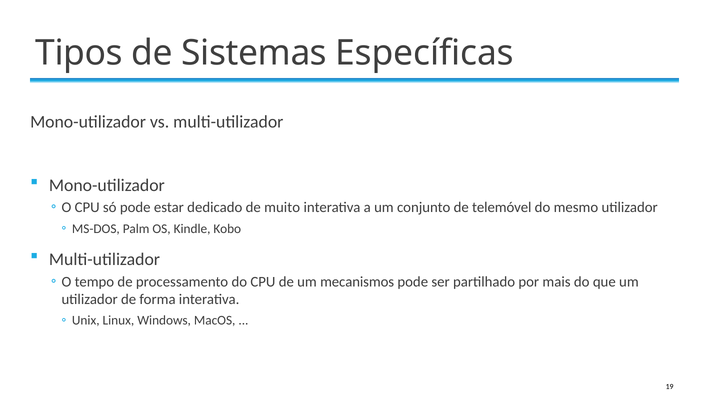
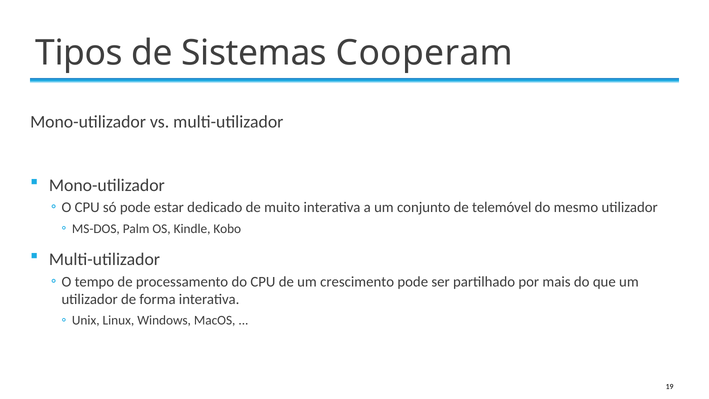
Específicas: Específicas -> Cooperam
mecanismos: mecanismos -> crescimento
